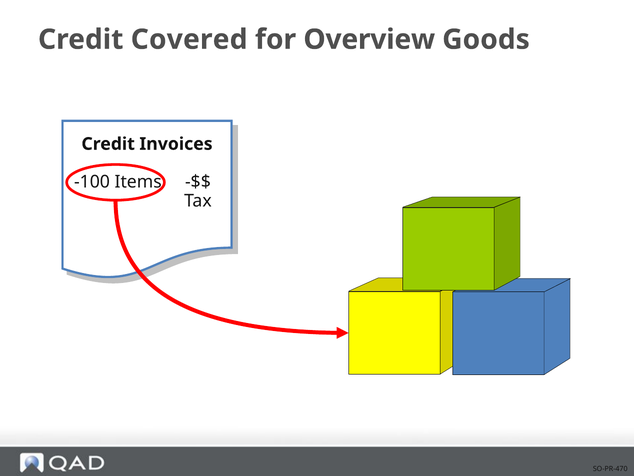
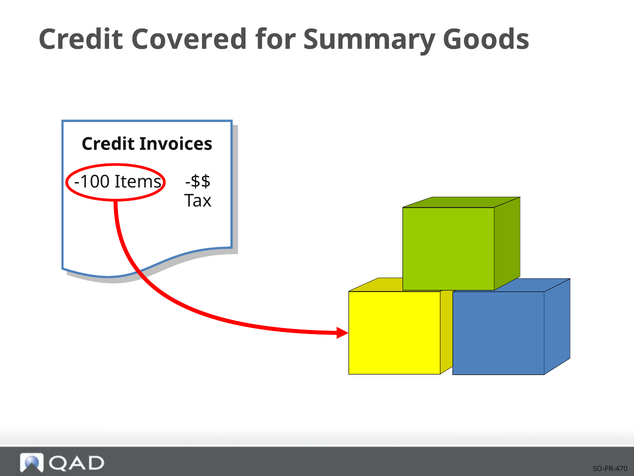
Overview: Overview -> Summary
